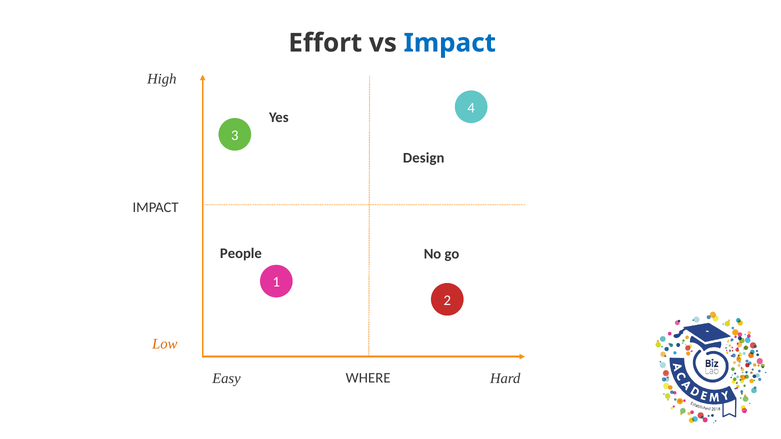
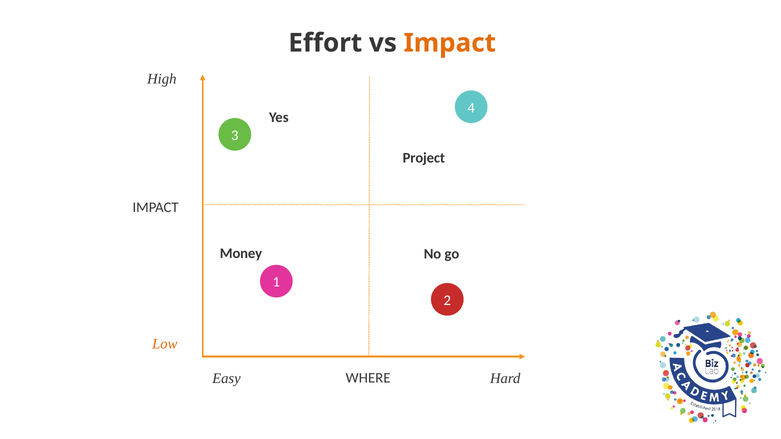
Impact at (450, 43) colour: blue -> orange
Design: Design -> Project
People: People -> Money
